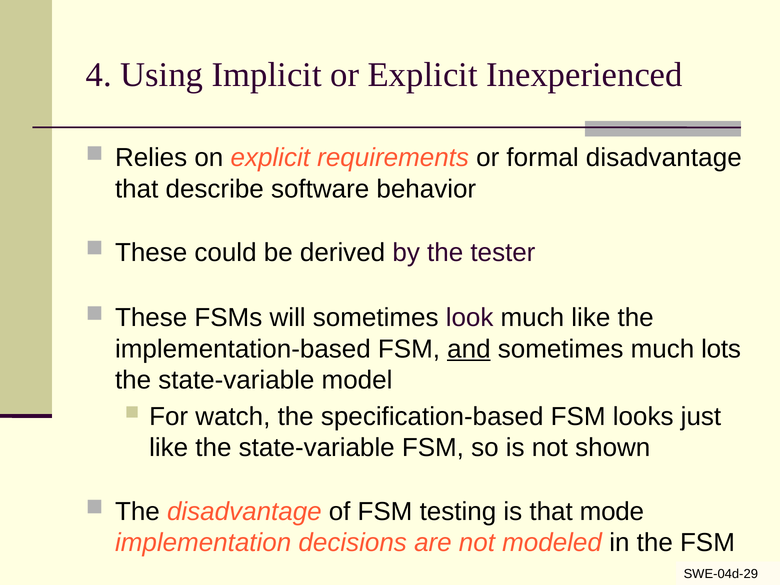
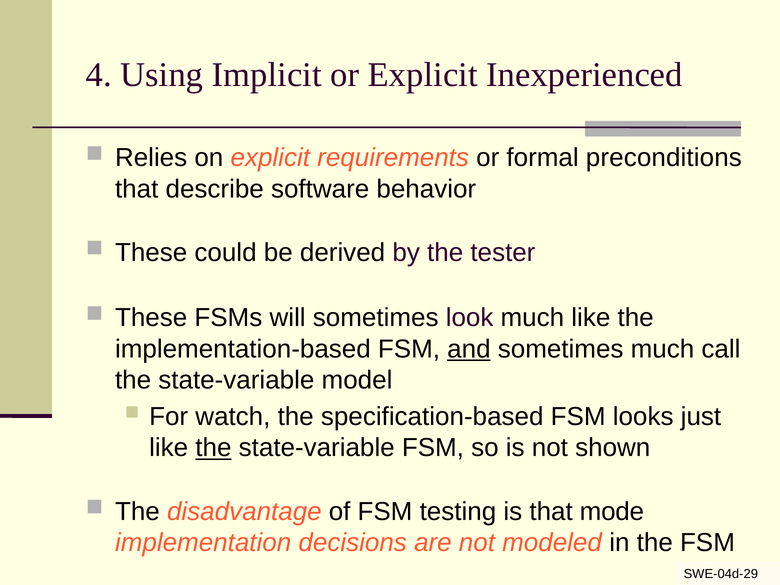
formal disadvantage: disadvantage -> preconditions
lots: lots -> call
the at (213, 448) underline: none -> present
